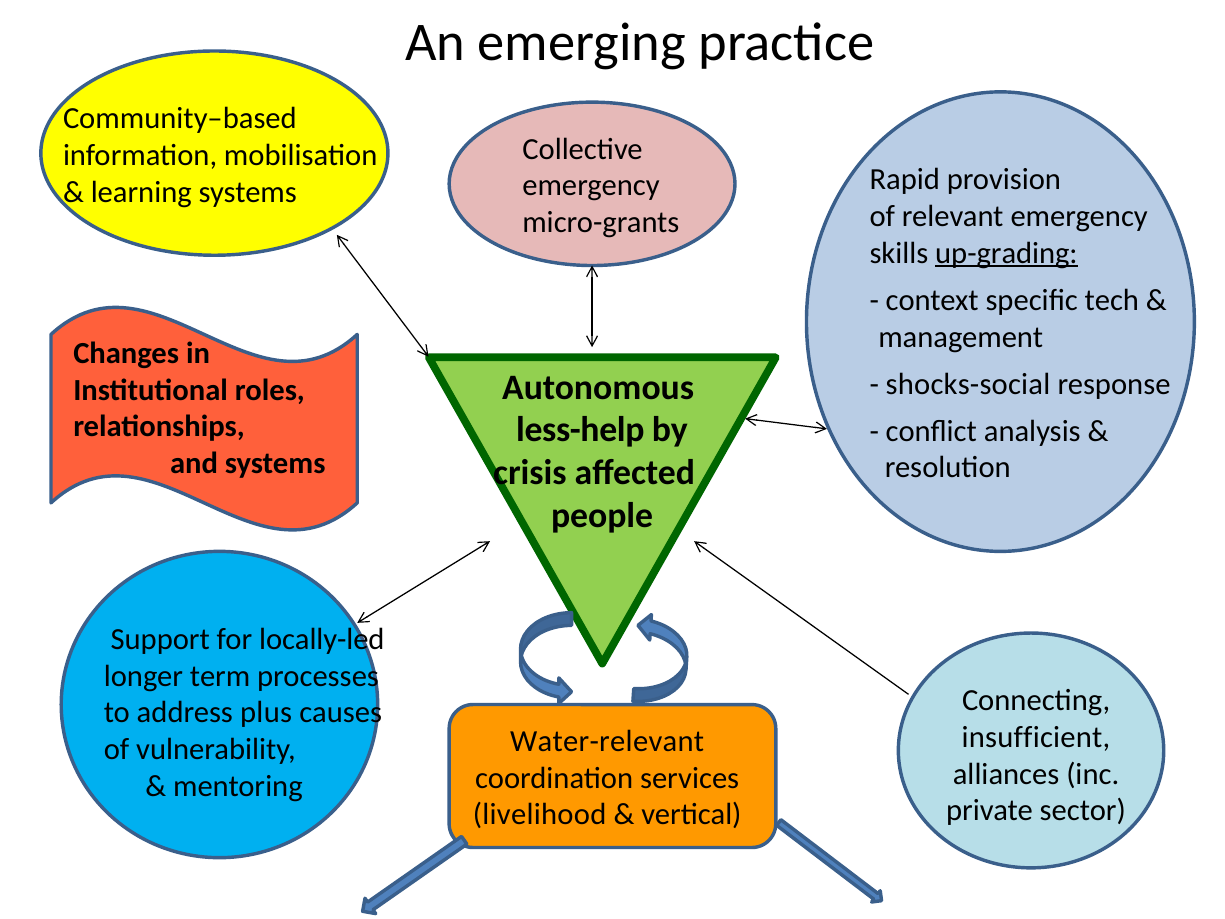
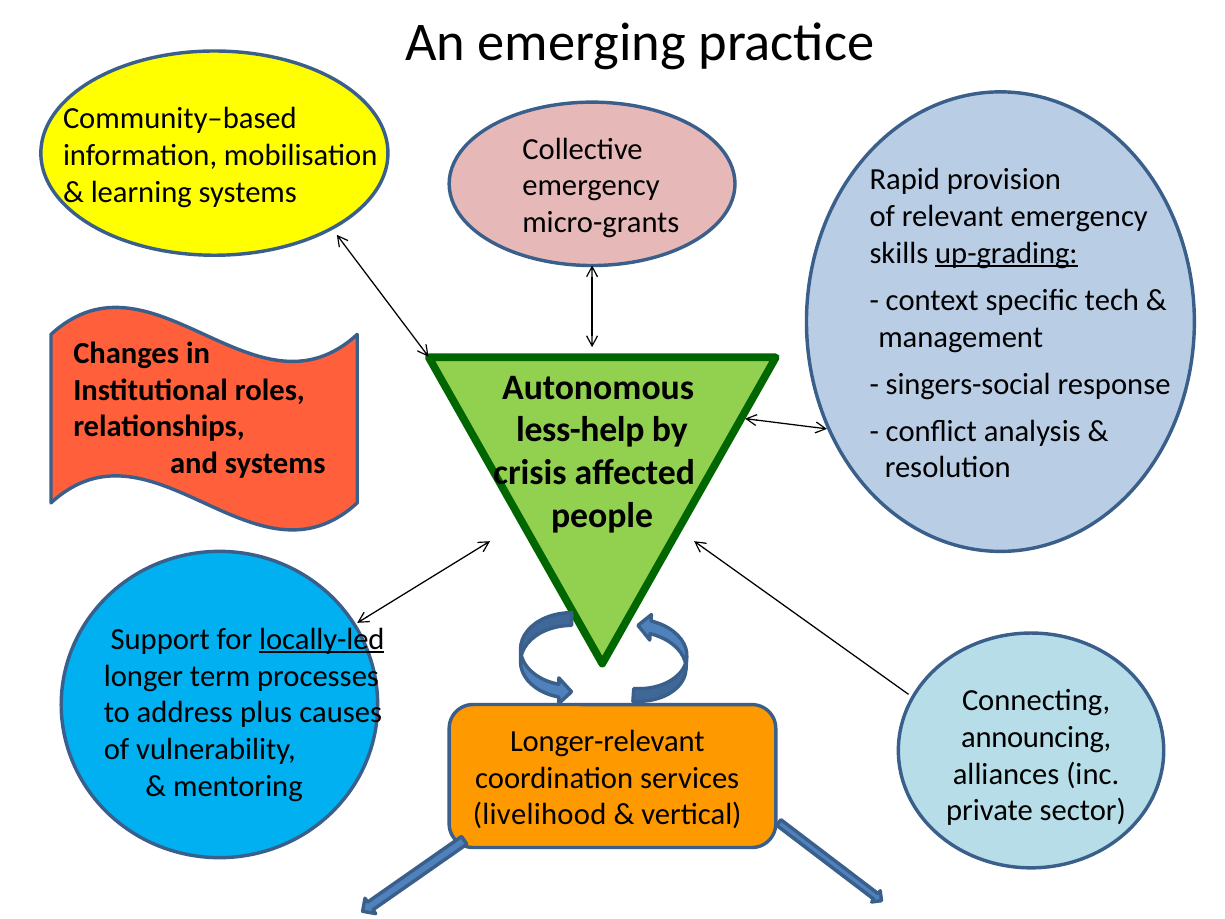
shocks-social: shocks-social -> singers-social
locally-led underline: none -> present
insufficient: insufficient -> announcing
Water-relevant: Water-relevant -> Longer-relevant
